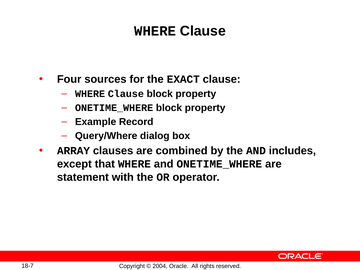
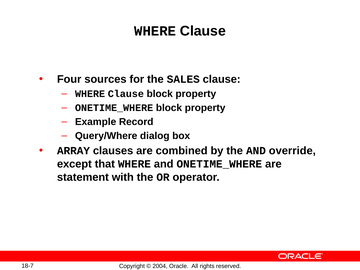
EXACT: EXACT -> SALES
includes: includes -> override
